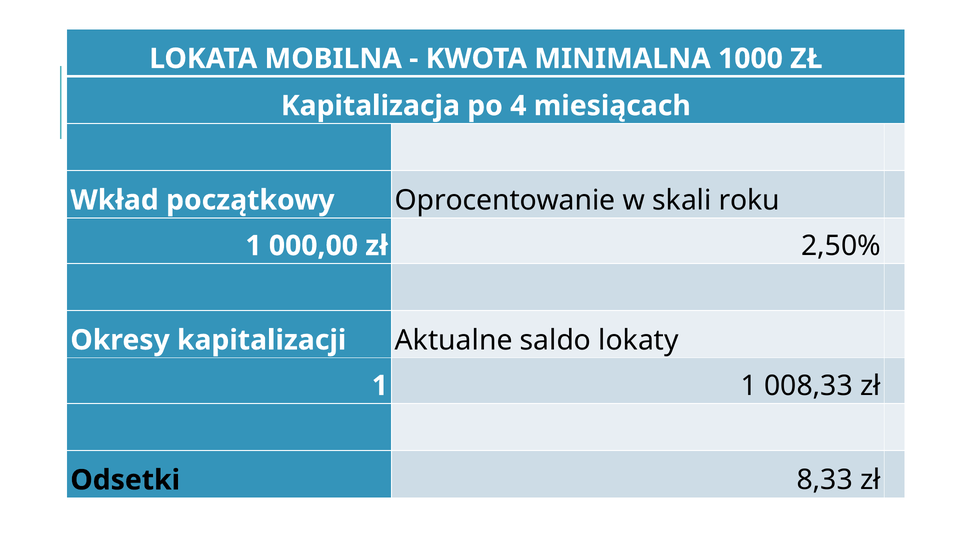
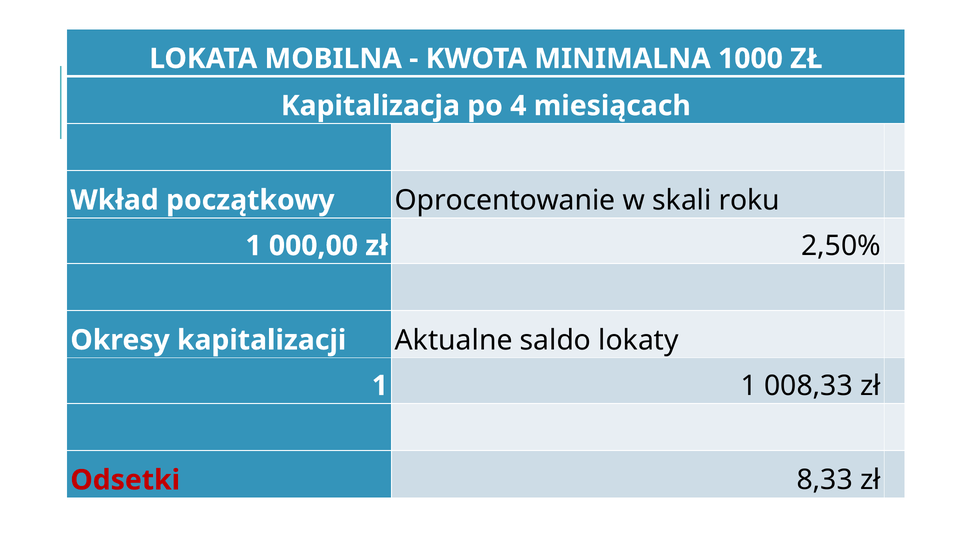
Odsetki colour: black -> red
